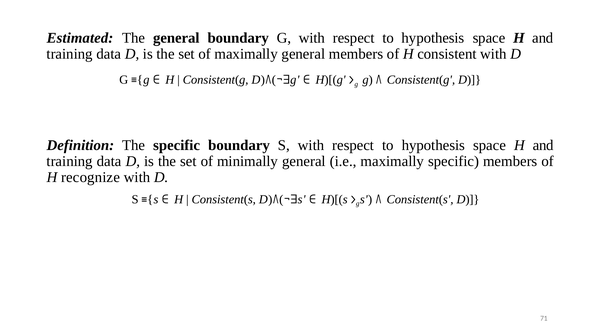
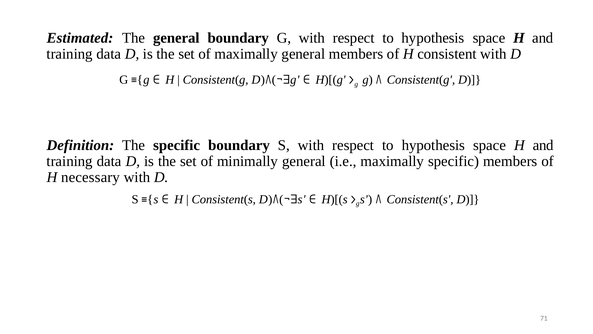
recognize: recognize -> necessary
